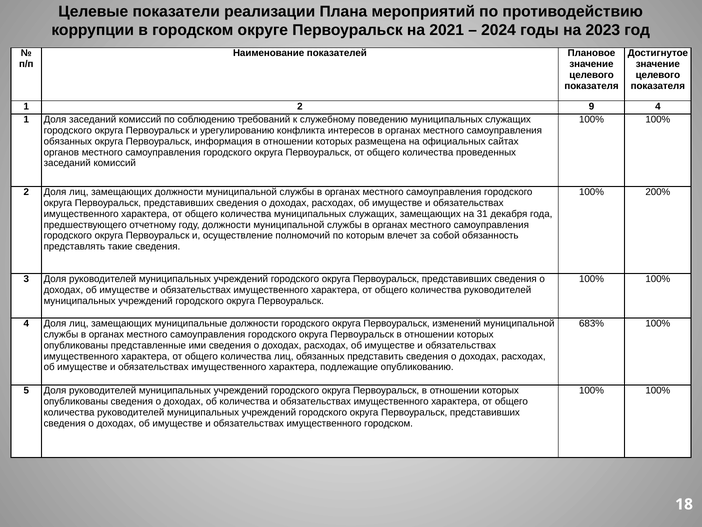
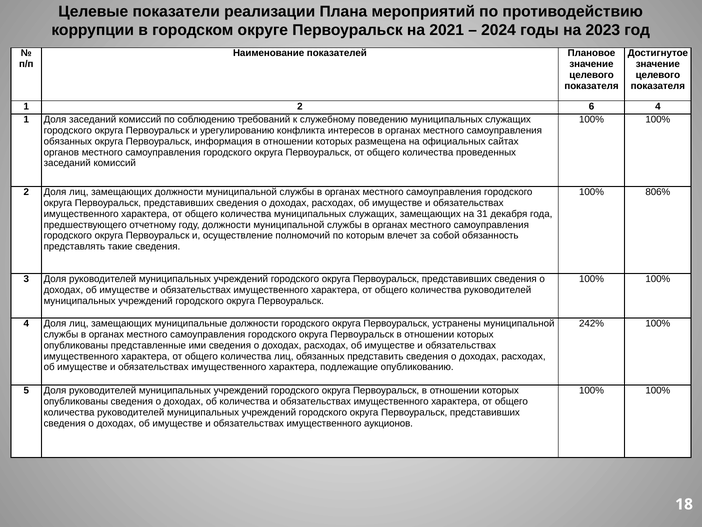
9: 9 -> 6
200%: 200% -> 806%
изменений: изменений -> устранены
683%: 683% -> 242%
имущественного городском: городском -> аукционов
